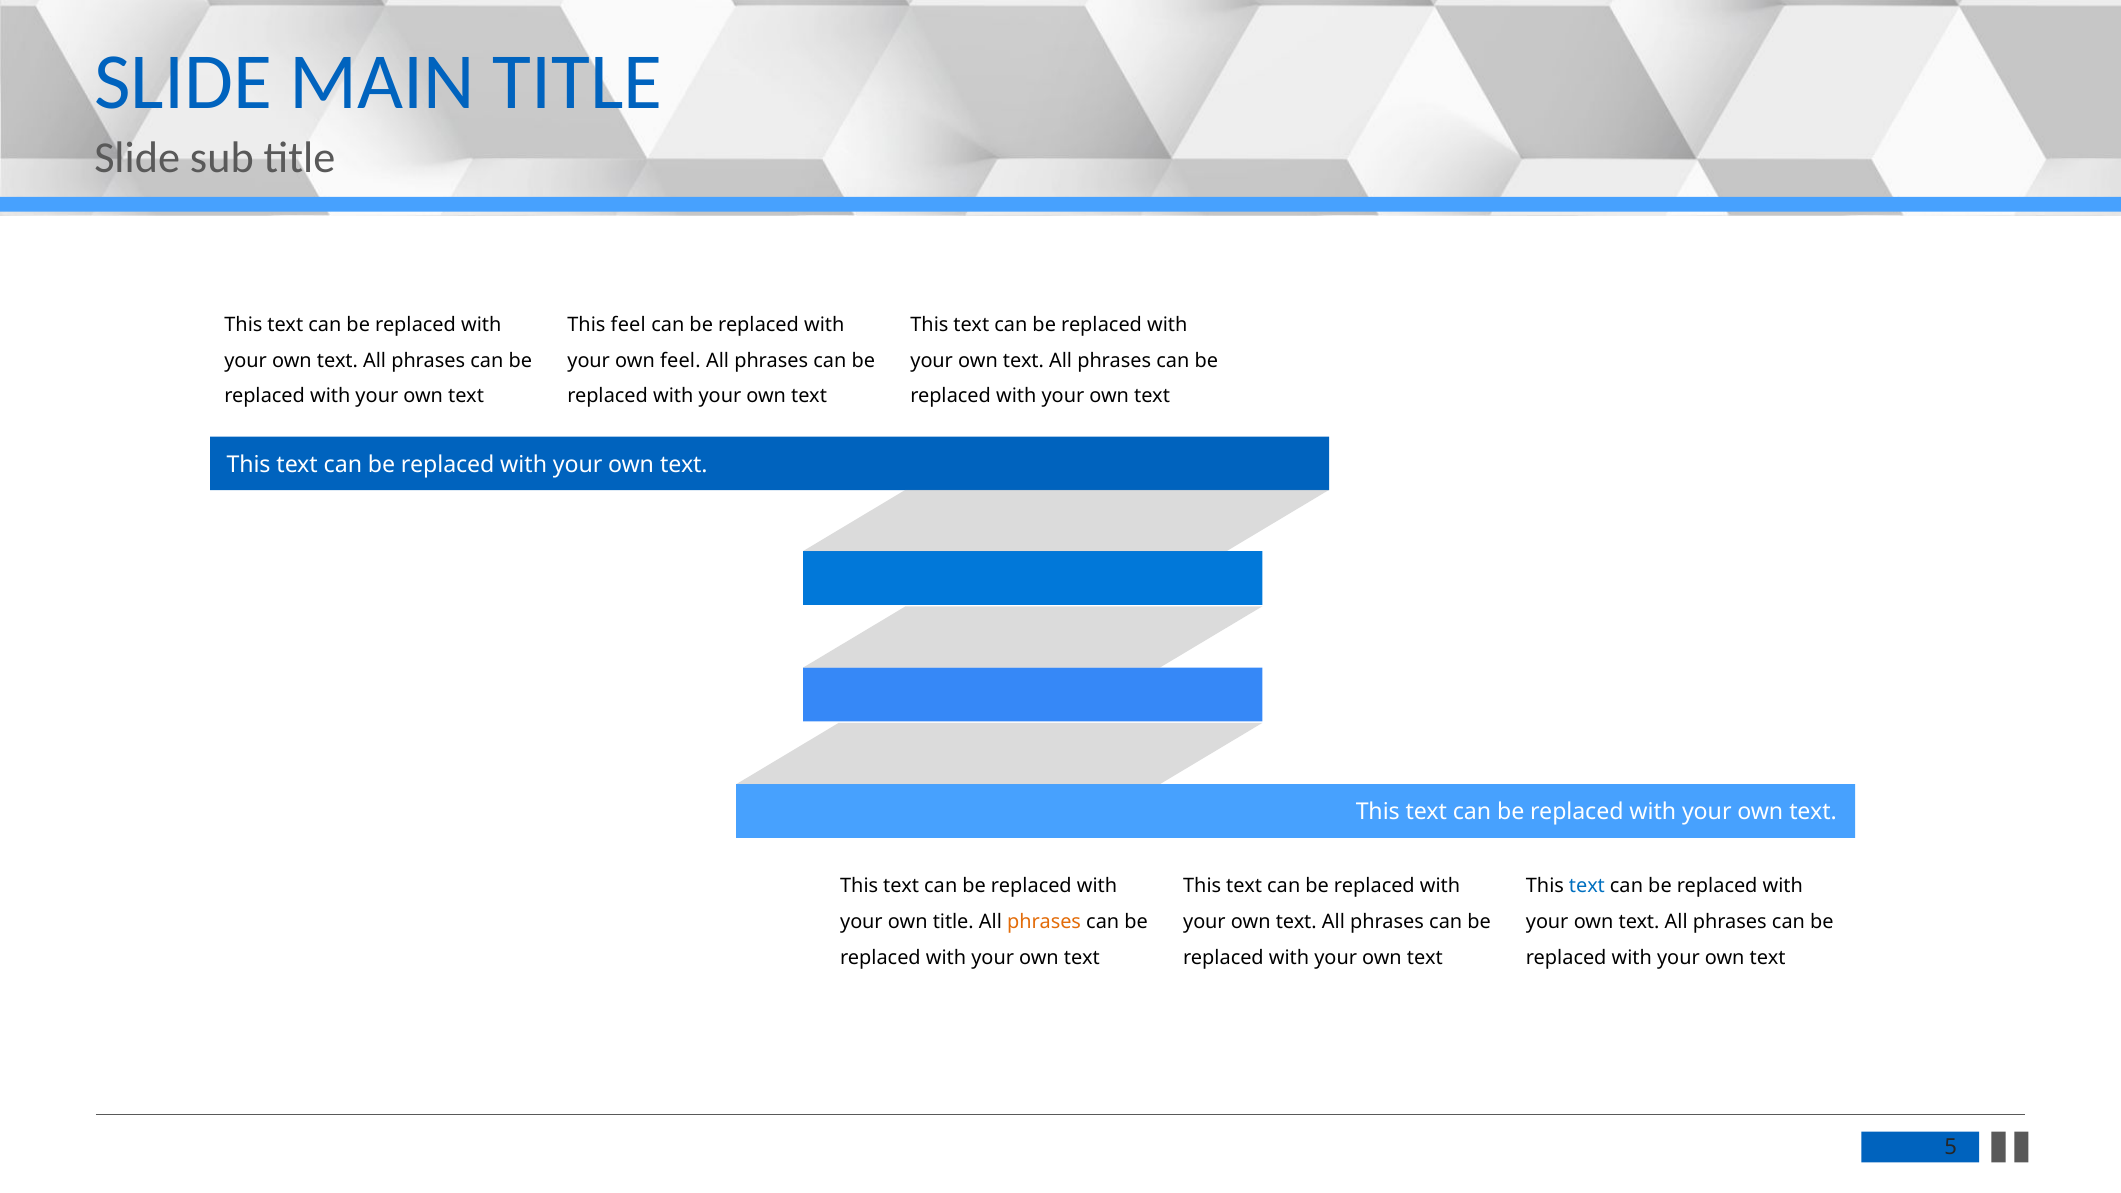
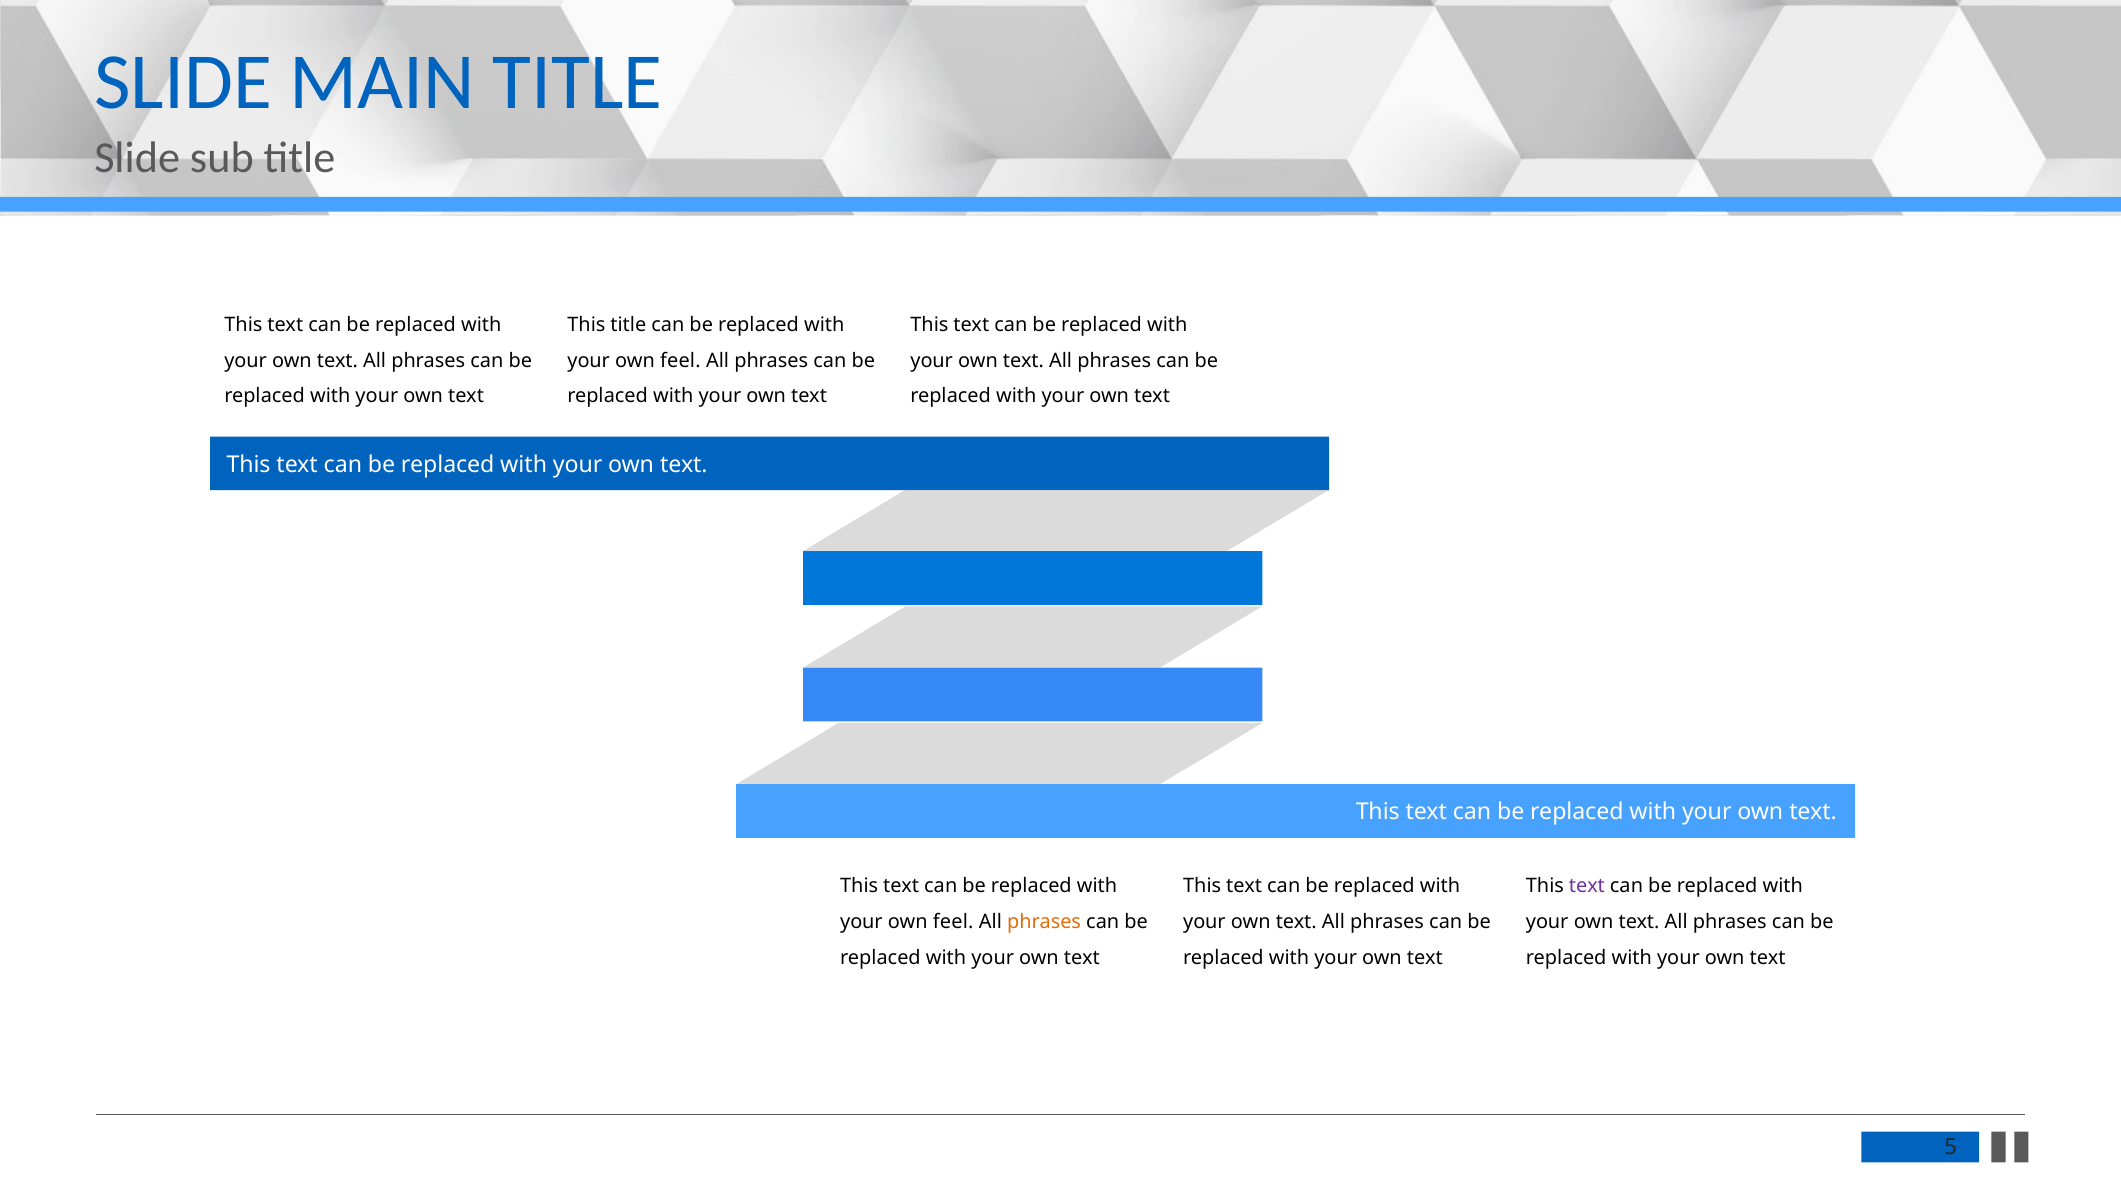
This feel: feel -> title
text at (1587, 886) colour: blue -> purple
title at (953, 922): title -> feel
